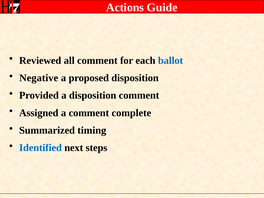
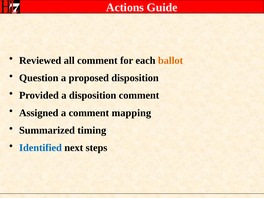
ballot colour: blue -> orange
Negative: Negative -> Question
complete: complete -> mapping
